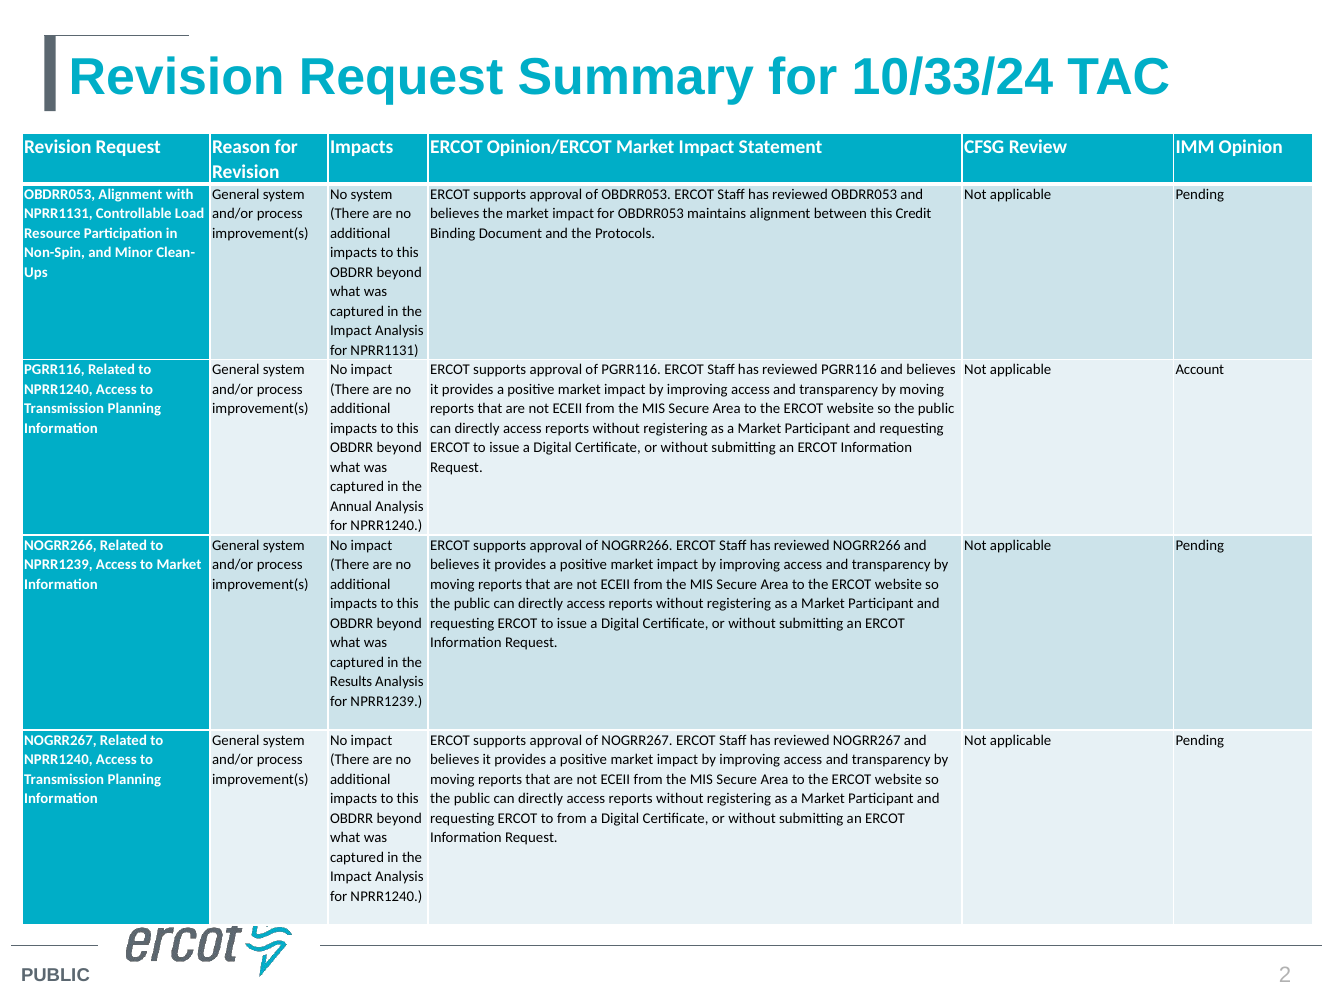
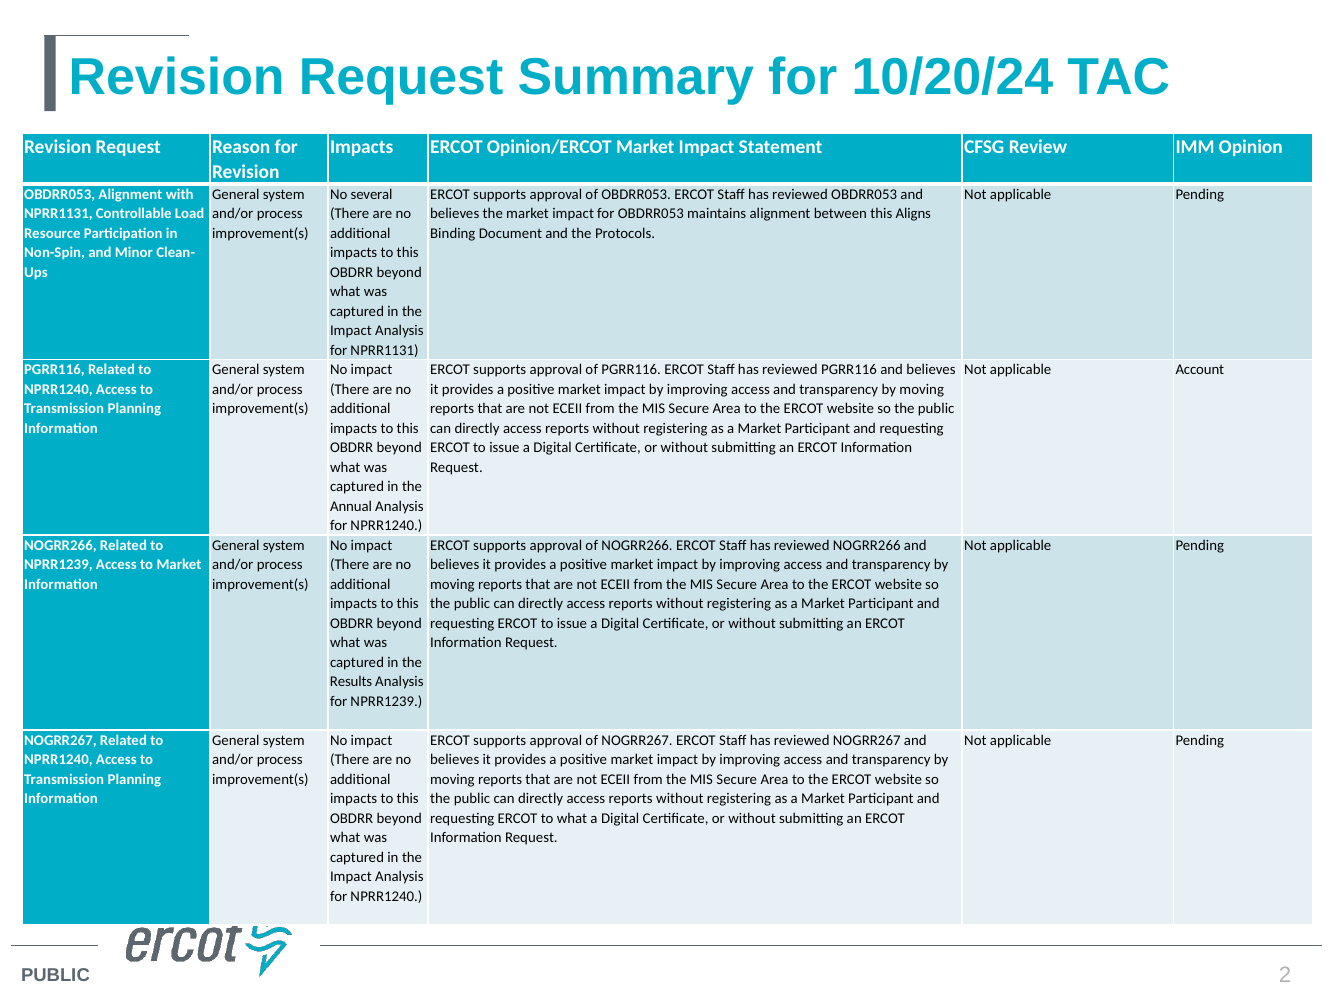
10/33/24: 10/33/24 -> 10/20/24
No system: system -> several
Credit: Credit -> Aligns
to from: from -> what
